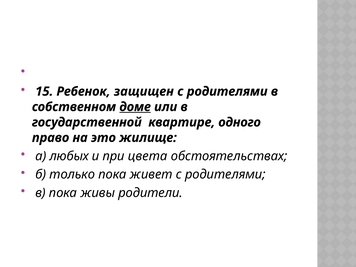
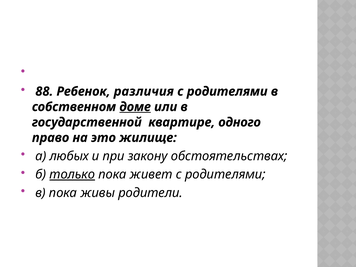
15: 15 -> 88
защищен: защищен -> различия
цвета: цвета -> закону
только underline: none -> present
